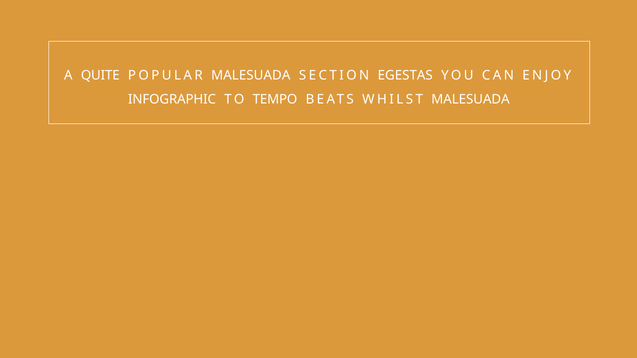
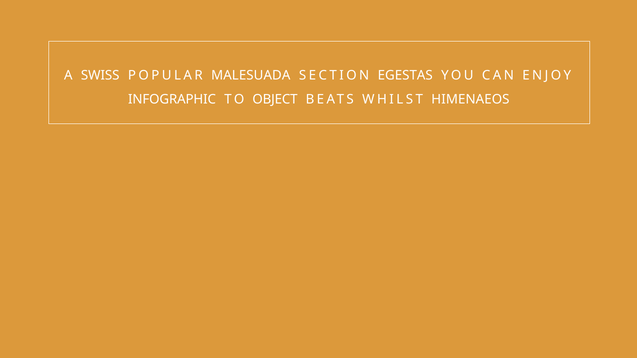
QUITE: QUITE -> SWISS
TEMPO: TEMPO -> OBJECT
WHILST MALESUADA: MALESUADA -> HIMENAEOS
